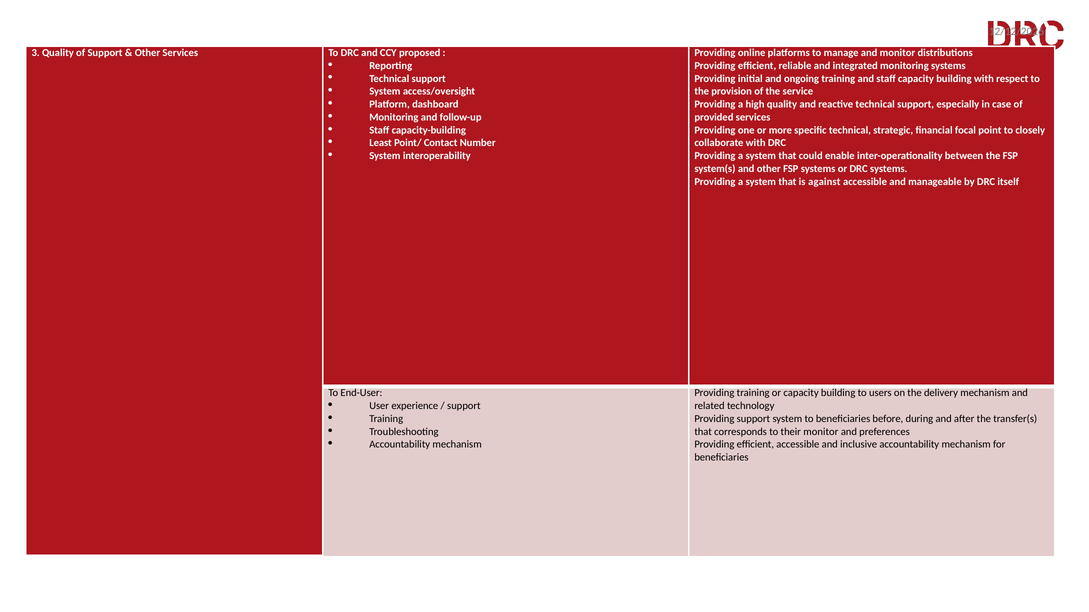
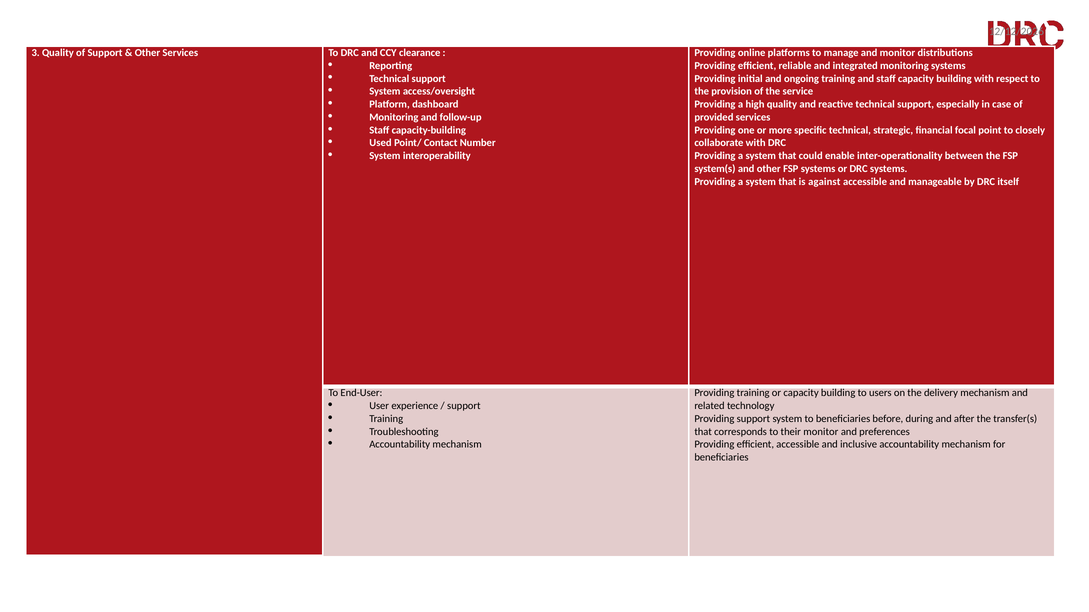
proposed: proposed -> clearance
Least: Least -> Used
